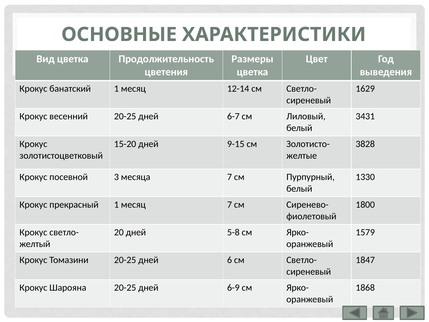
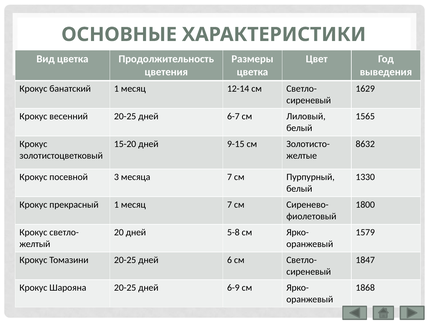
3431: 3431 -> 1565
3828: 3828 -> 8632
